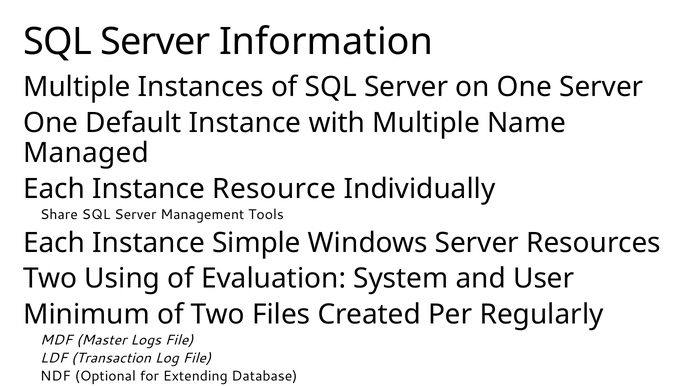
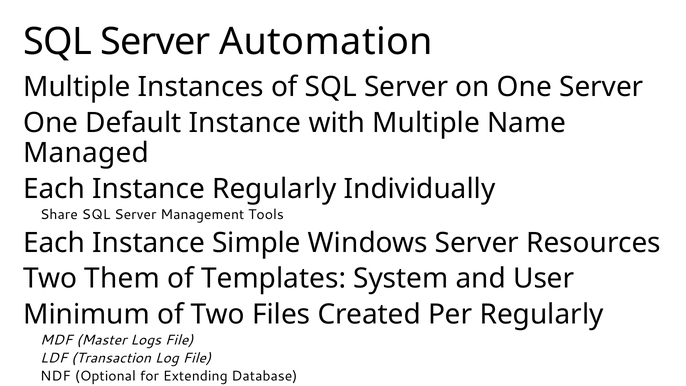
Information: Information -> Automation
Instance Resource: Resource -> Regularly
Using: Using -> Them
Evaluation: Evaluation -> Templates
